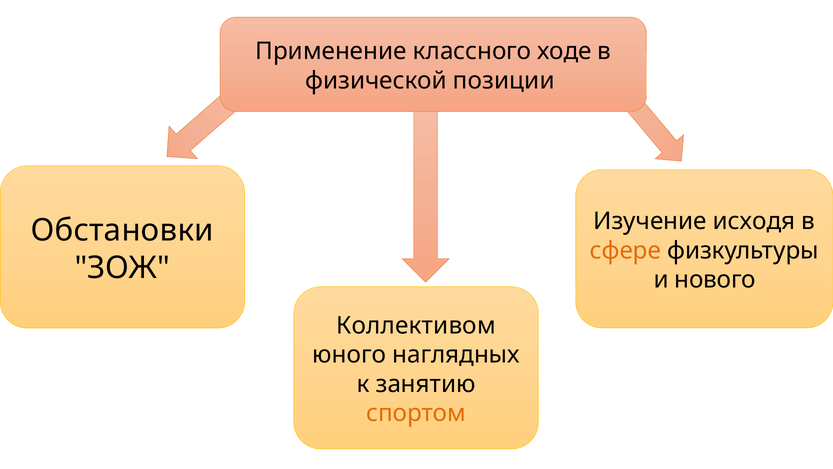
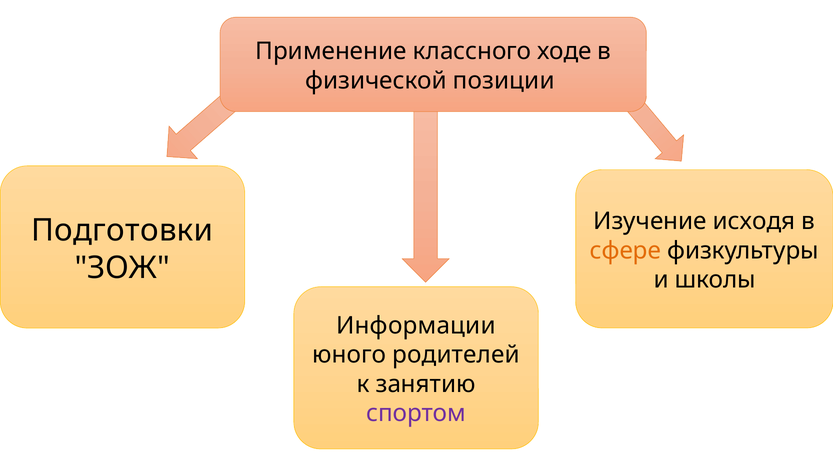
Обстановки: Обстановки -> Подготовки
нового: нового -> школы
Коллективом: Коллективом -> Информации
наглядных: наглядных -> родителей
спортом colour: orange -> purple
